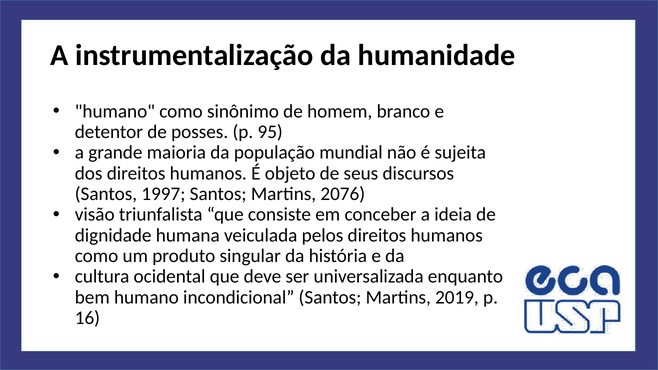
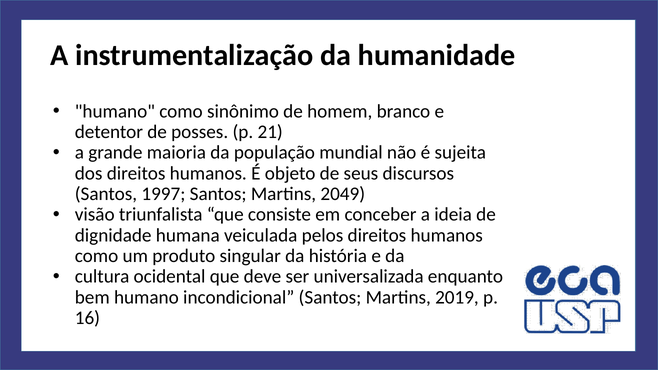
95: 95 -> 21
2076: 2076 -> 2049
